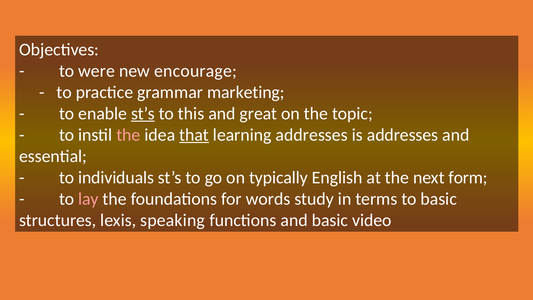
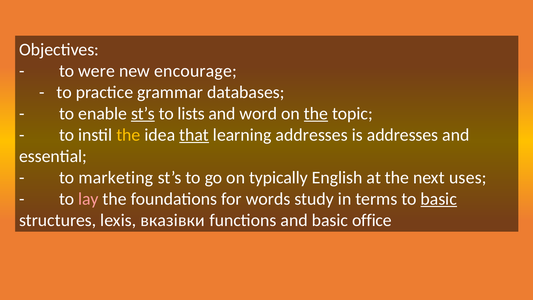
marketing: marketing -> databases
this: this -> lists
great: great -> word
the at (316, 113) underline: none -> present
the at (128, 135) colour: pink -> yellow
individuals: individuals -> marketing
form: form -> uses
basic at (439, 199) underline: none -> present
speaking: speaking -> вказівки
video: video -> office
